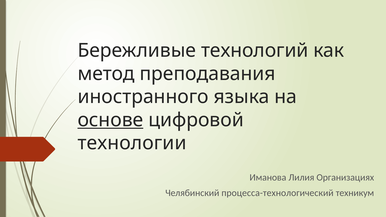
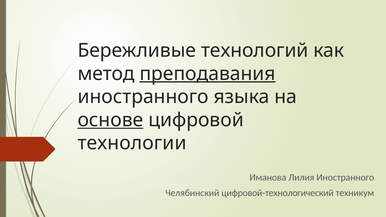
преподавания underline: none -> present
Лилия Организациях: Организациях -> Иностранного
процесса-технологический: процесса-технологический -> цифровой-технологический
